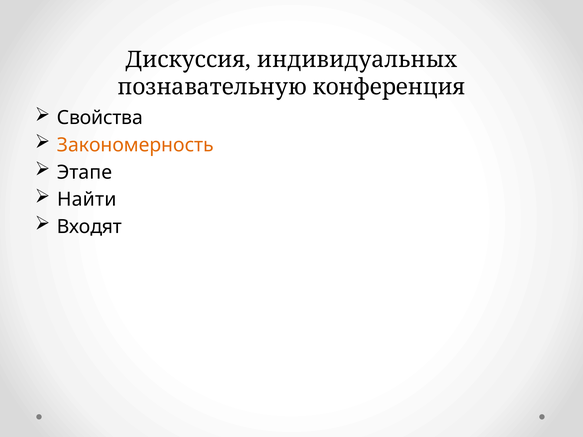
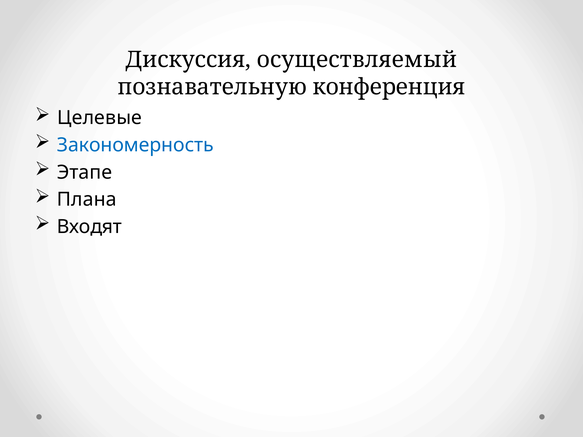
индивидуальных: индивидуальных -> осуществляемый
Свойства: Свойства -> Целевые
Закономерность colour: orange -> blue
Найти: Найти -> Плана
